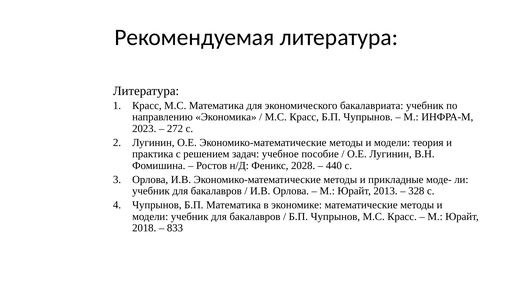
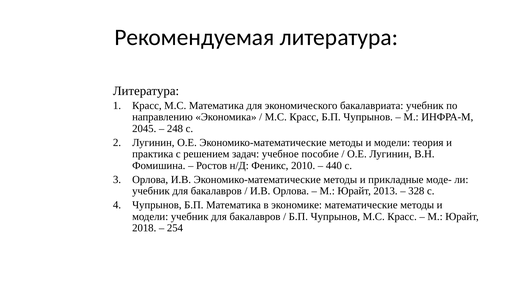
2023: 2023 -> 2045
272: 272 -> 248
2028: 2028 -> 2010
833: 833 -> 254
